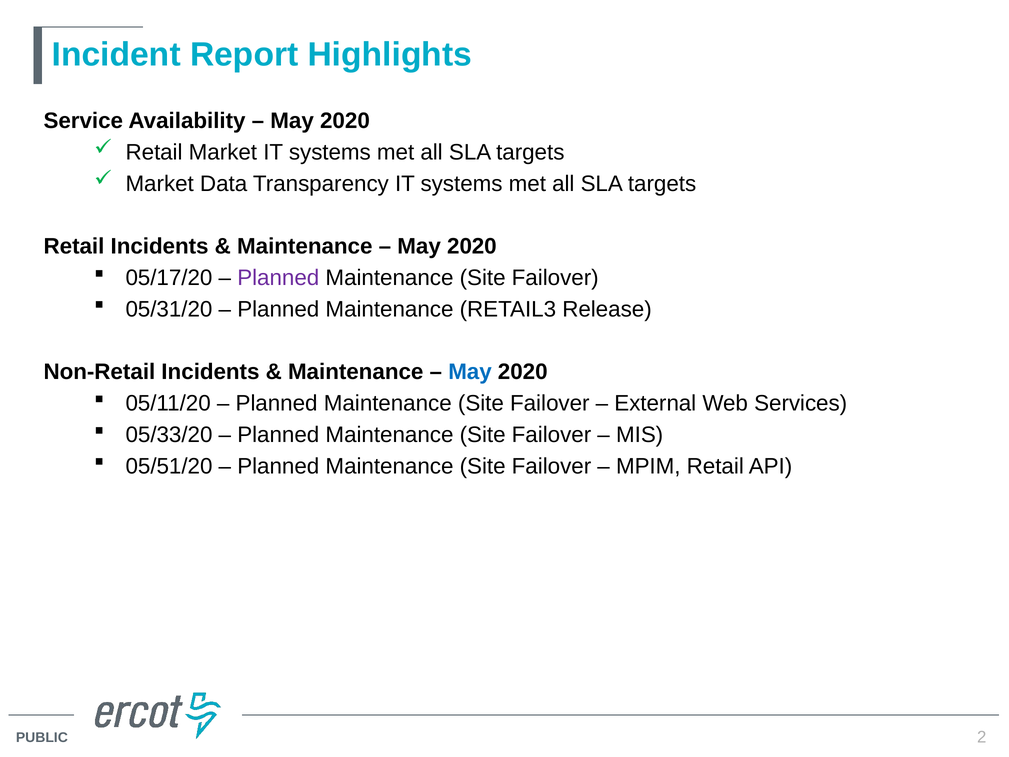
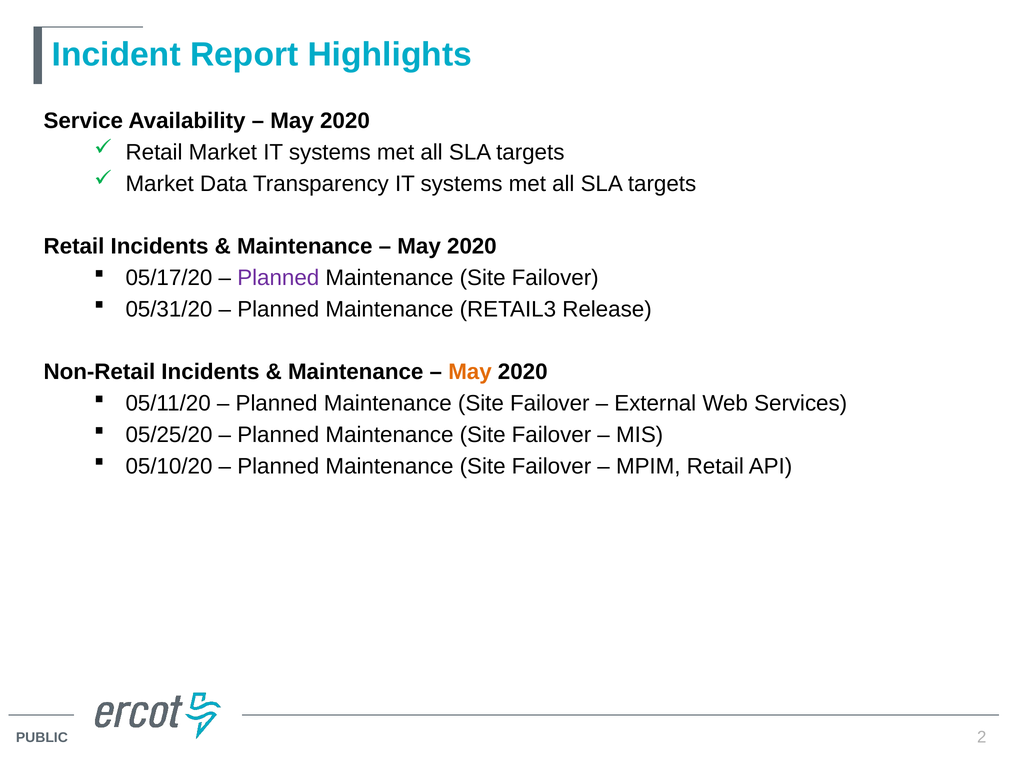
May at (470, 372) colour: blue -> orange
05/33/20: 05/33/20 -> 05/25/20
05/51/20: 05/51/20 -> 05/10/20
